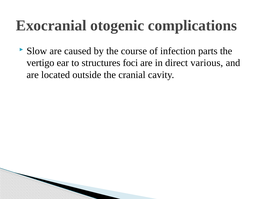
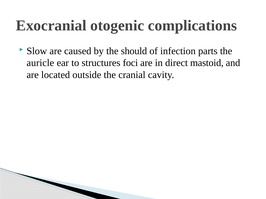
course: course -> should
vertigo: vertigo -> auricle
various: various -> mastoid
